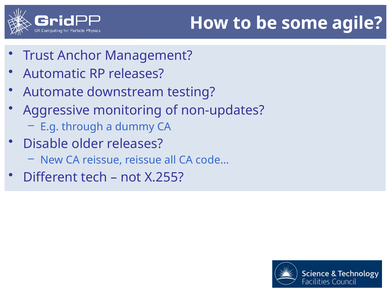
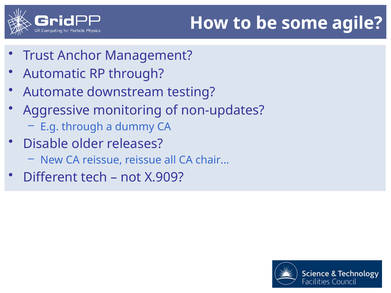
RP releases: releases -> through
code…: code… -> chair…
X.255: X.255 -> X.909
